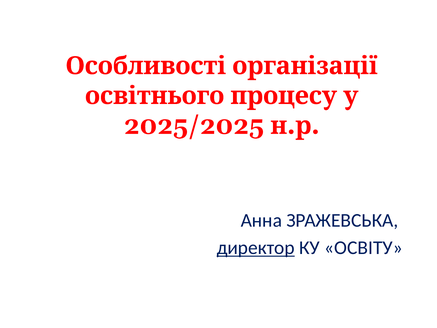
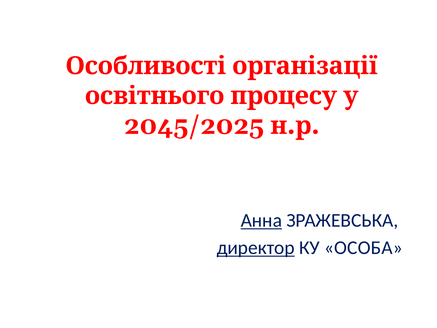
2025/2025: 2025/2025 -> 2045/2025
Анна underline: none -> present
ОСВІТУ: ОСВІТУ -> ОСОБА
